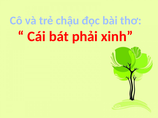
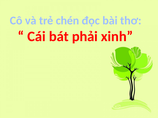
chậu: chậu -> chén
